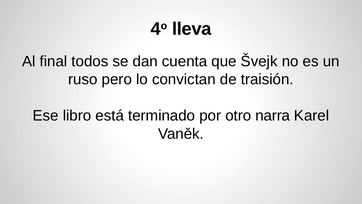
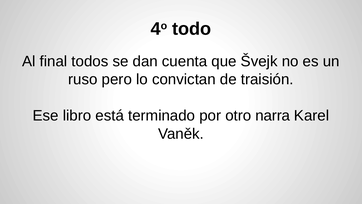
lleva: lleva -> todo
